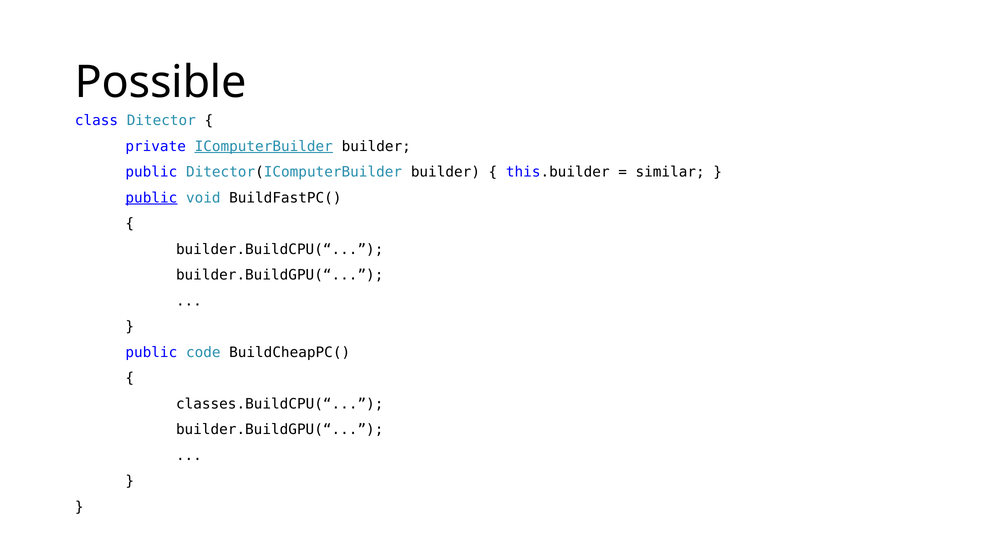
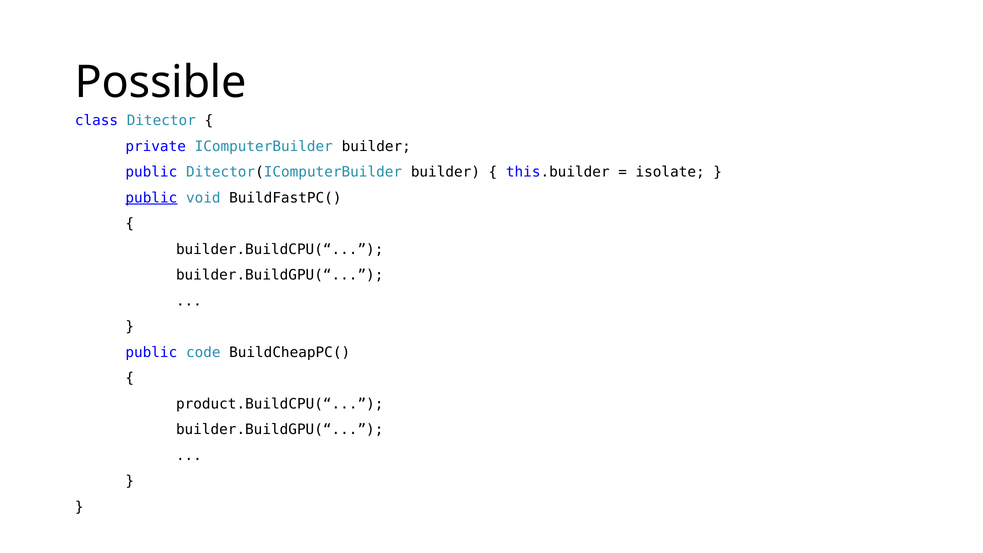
IComputerBuilder underline: present -> none
similar: similar -> isolate
classes.BuildCPU(“: classes.BuildCPU(“ -> product.BuildCPU(“
